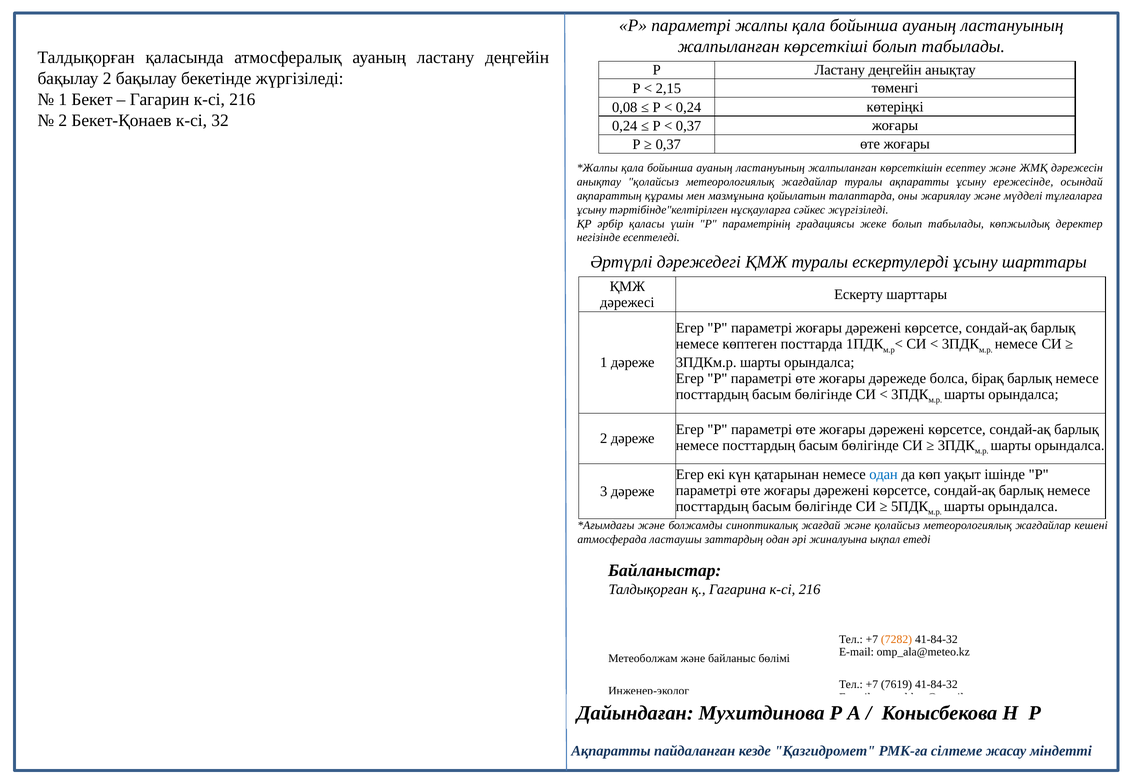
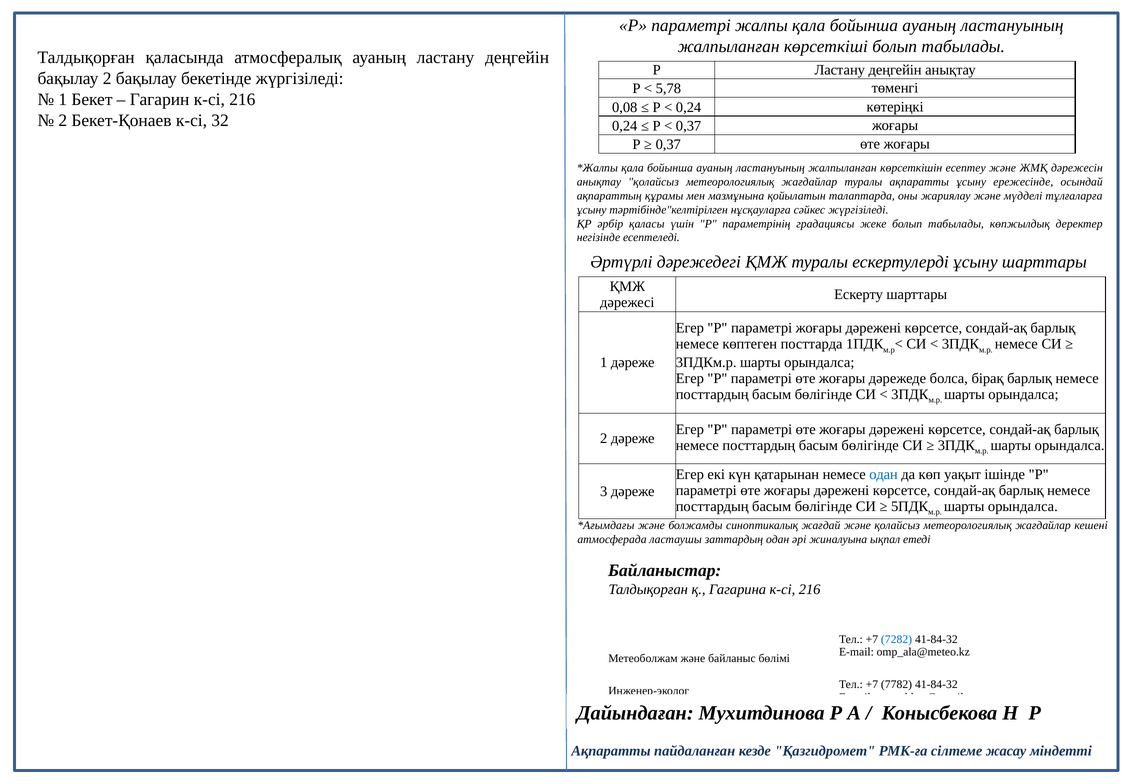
2,15: 2,15 -> 5,78
7282 colour: orange -> blue
7619: 7619 -> 7782
